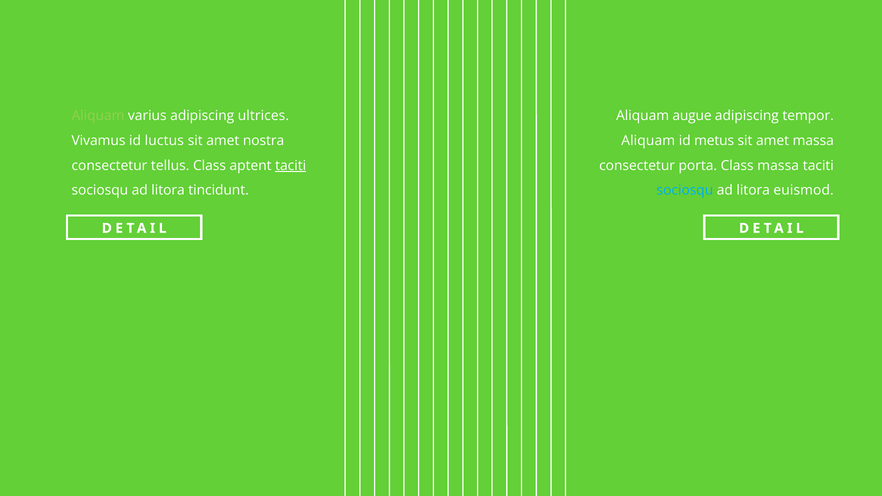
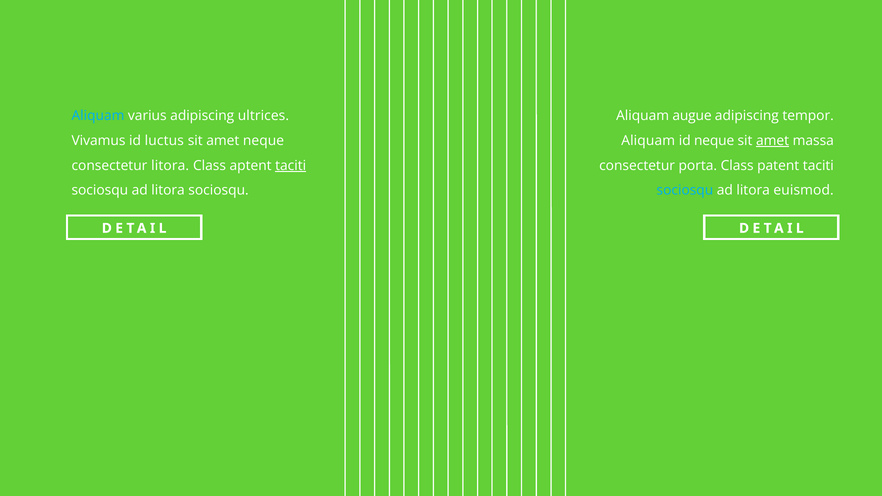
Aliquam at (98, 116) colour: light green -> light blue
amet nostra: nostra -> neque
id metus: metus -> neque
amet at (773, 141) underline: none -> present
consectetur tellus: tellus -> litora
Class massa: massa -> patent
litora tincidunt: tincidunt -> sociosqu
